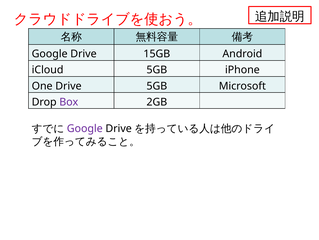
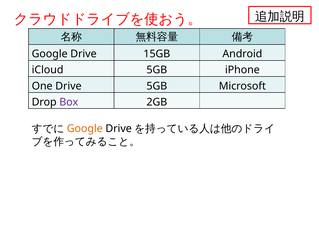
Google at (85, 128) colour: purple -> orange
